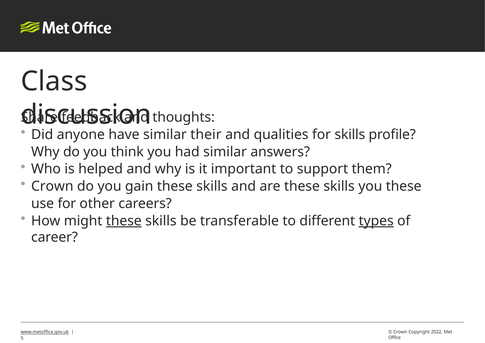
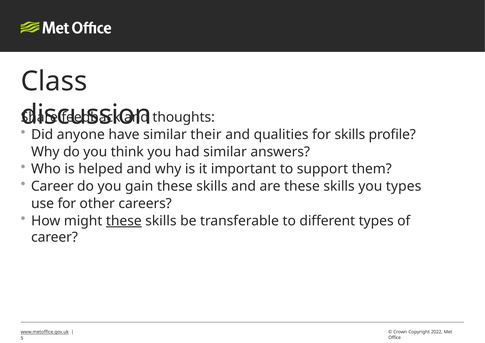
Crown at (52, 186): Crown -> Career
you these: these -> types
types at (376, 221) underline: present -> none
